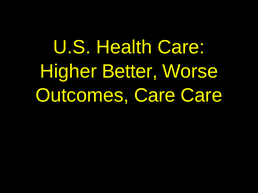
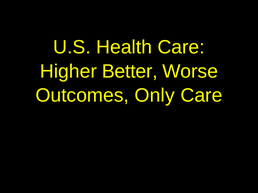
Outcomes Care: Care -> Only
